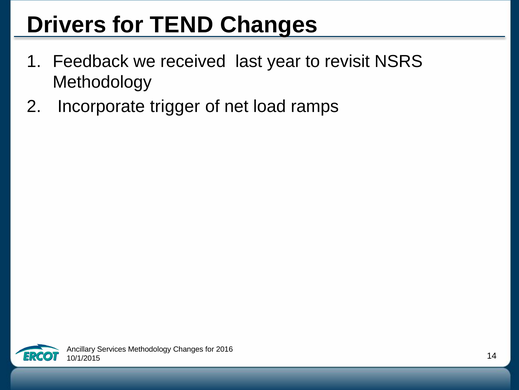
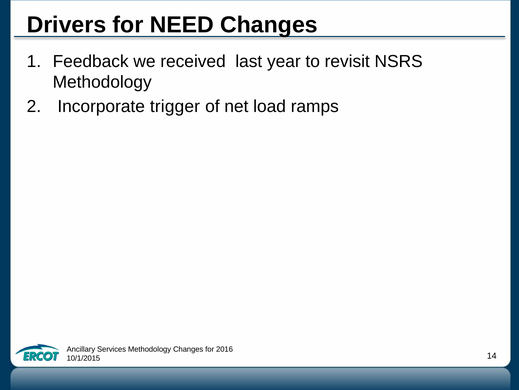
TEND: TEND -> NEED
